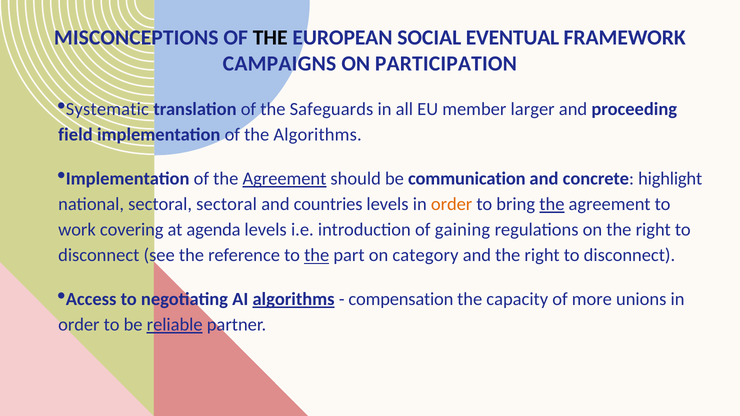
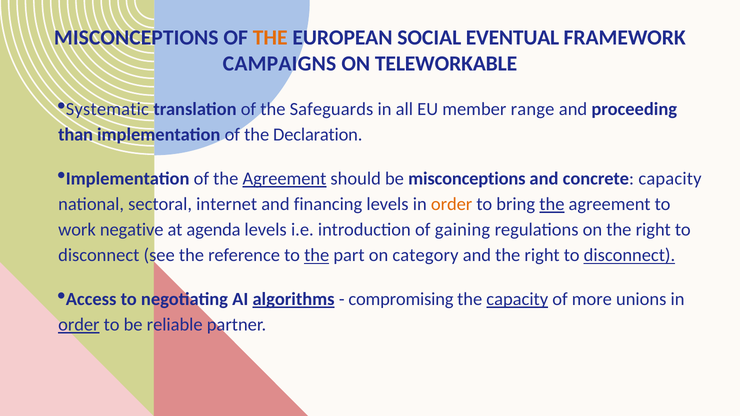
THE at (270, 38) colour: black -> orange
PARTICIPATION: PARTICIPATION -> TELEWORKABLE
larger: larger -> range
field: field -> than
the Algorithms: Algorithms -> Declaration
be communication: communication -> misconceptions
concrete highlight: highlight -> capacity
sectoral sectoral: sectoral -> internet
countries: countries -> financing
covering: covering -> negative
disconnect at (629, 256) underline: none -> present
compensation: compensation -> compromising
capacity at (517, 300) underline: none -> present
order at (79, 325) underline: none -> present
reliable underline: present -> none
